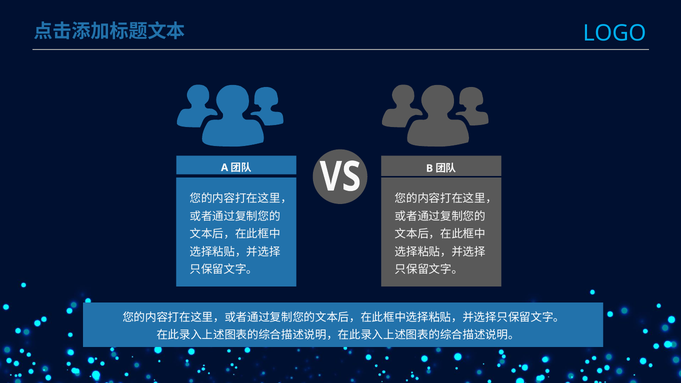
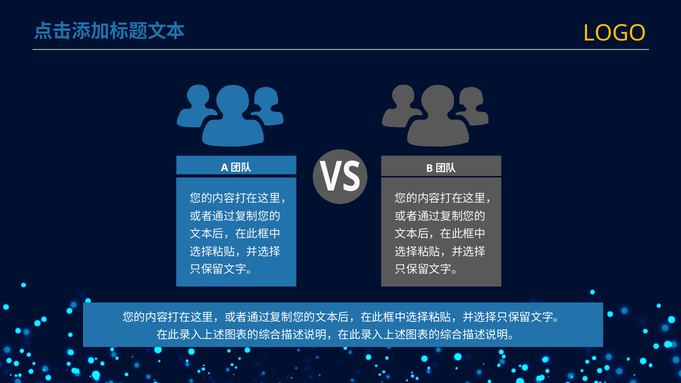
LOGO colour: light blue -> yellow
